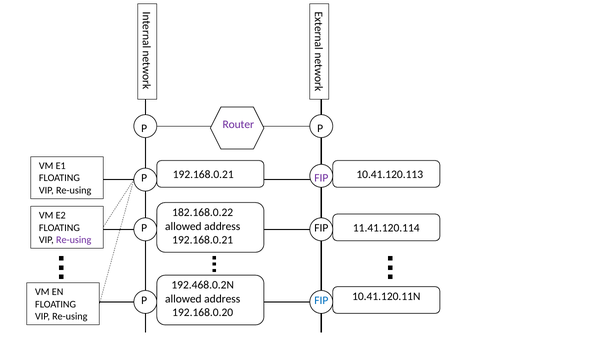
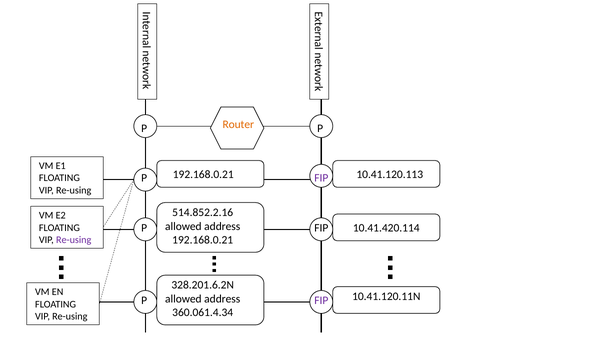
Router colour: purple -> orange
182.168.0.22: 182.168.0.22 -> 514.852.2.16
11.41.120.114: 11.41.120.114 -> 10.41.420.114
192.468.0.2N: 192.468.0.2N -> 328.201.6.2N
FIP at (321, 301) colour: blue -> purple
192.168.0.20: 192.168.0.20 -> 360.061.4.34
